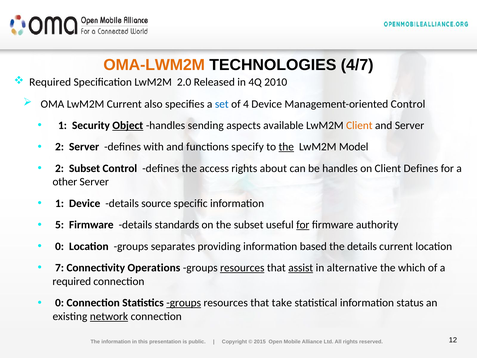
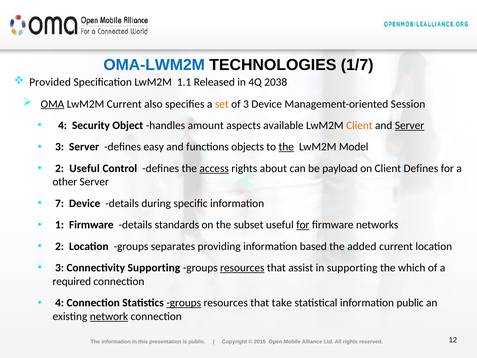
OMA-LWM2M colour: orange -> blue
4/7: 4/7 -> 1/7
Required at (50, 82): Required -> Provided
2.0: 2.0 -> 1.1
2010: 2010 -> 2038
OMA underline: none -> present
set colour: blue -> orange
of 4: 4 -> 3
Management-oriented Control: Control -> Session
1 at (63, 125): 1 -> 4
Object underline: present -> none
sending: sending -> amount
Server at (410, 125) underline: none -> present
2 at (60, 147): 2 -> 3
with: with -> easy
specify: specify -> objects
2 Subset: Subset -> Useful
access underline: none -> present
be handles: handles -> payload
1 at (60, 203): 1 -> 7
source: source -> during
5: 5 -> 1
authority: authority -> networks
0 at (60, 246): 0 -> 2
the details: details -> added
7 at (60, 268): 7 -> 3
Connectivity Operations: Operations -> Supporting
assist underline: present -> none
in alternative: alternative -> supporting
0 at (60, 303): 0 -> 4
information status: status -> public
